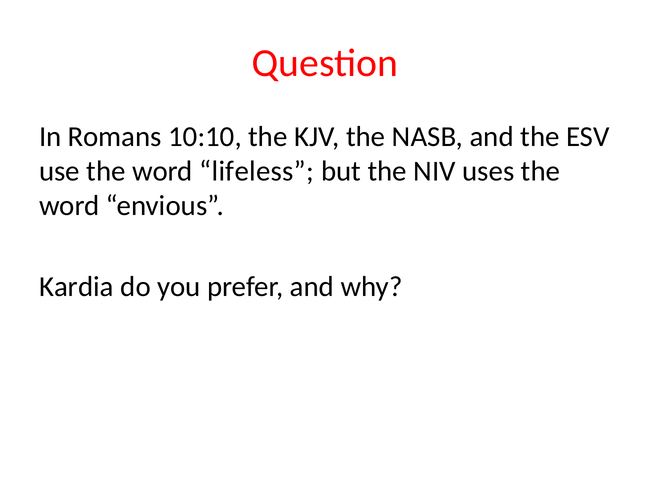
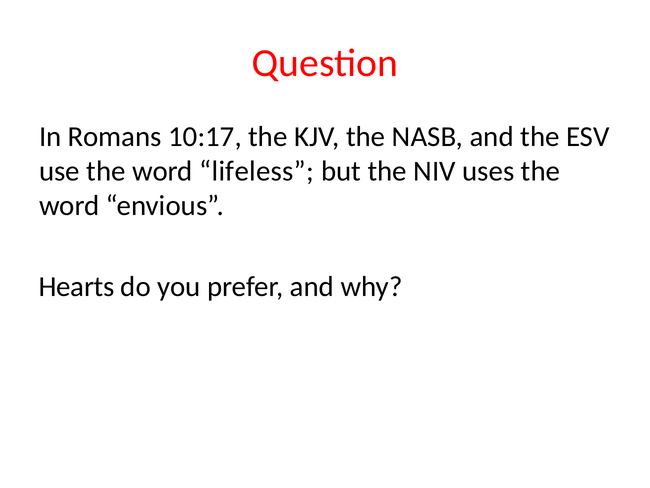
10:10: 10:10 -> 10:17
Kardia: Kardia -> Hearts
